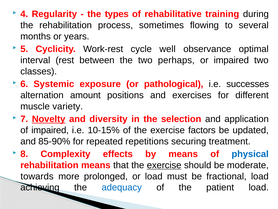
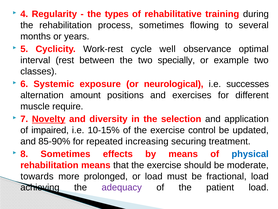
perhaps: perhaps -> specially
or impaired: impaired -> example
pathological: pathological -> neurological
variety: variety -> require
factors: factors -> control
repetitions: repetitions -> increasing
8 Complexity: Complexity -> Sometimes
exercise at (164, 165) underline: present -> none
adequacy colour: blue -> purple
